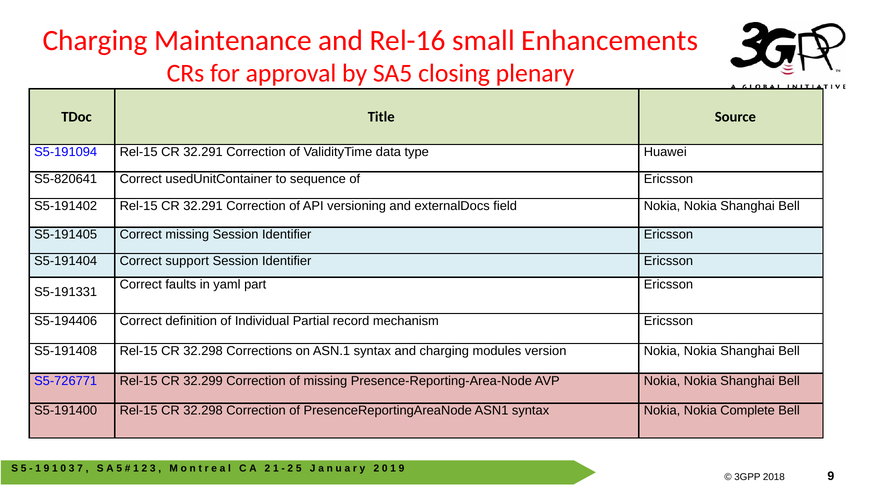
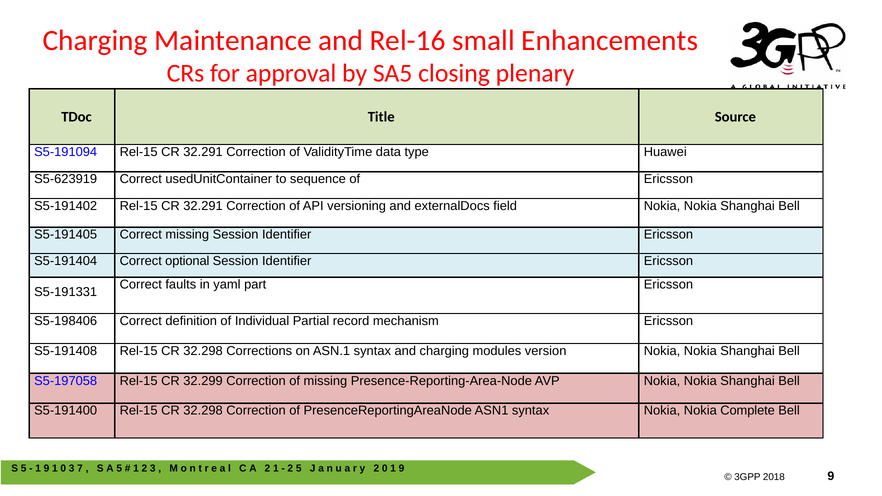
S5-820641: S5-820641 -> S5-623919
support: support -> optional
S5-194406: S5-194406 -> S5-198406
S5-726771: S5-726771 -> S5-197058
